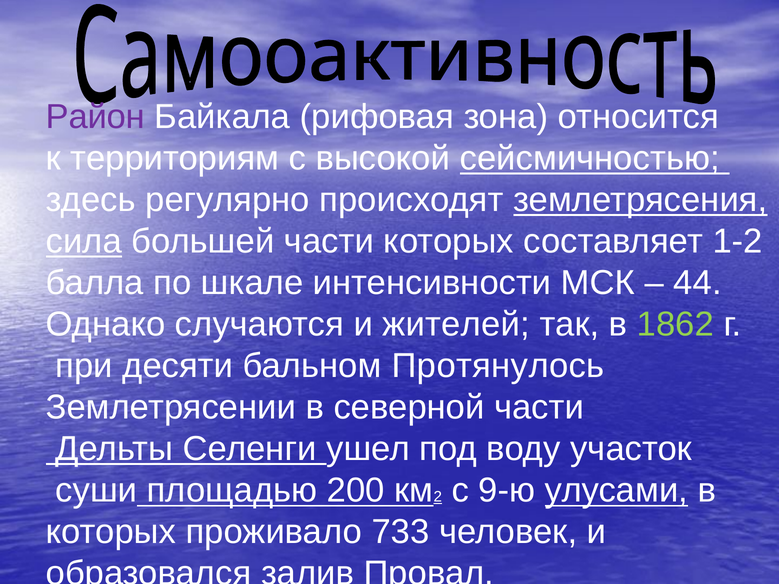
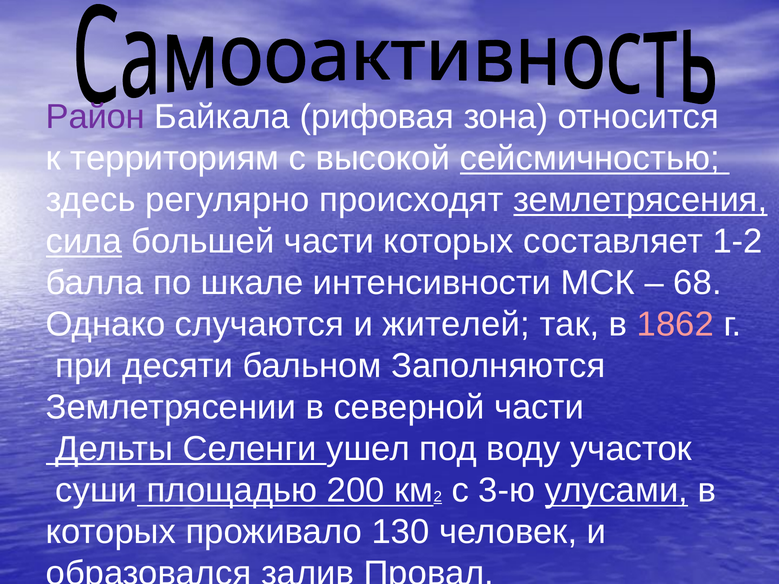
44: 44 -> 68
1862 colour: light green -> pink
Протянулось: Протянулось -> Заполняются
9-ю: 9-ю -> 3-ю
733: 733 -> 130
